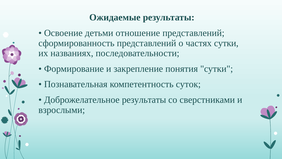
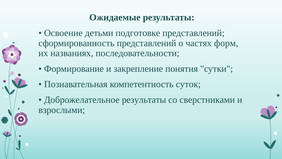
отношение: отношение -> подготовке
частях сутки: сутки -> форм
